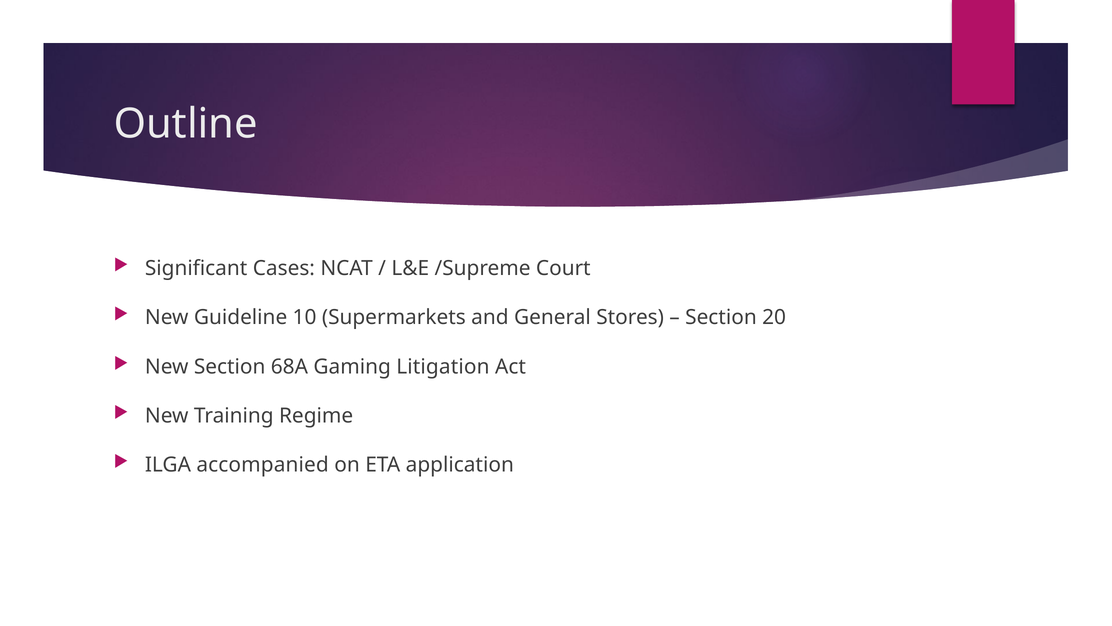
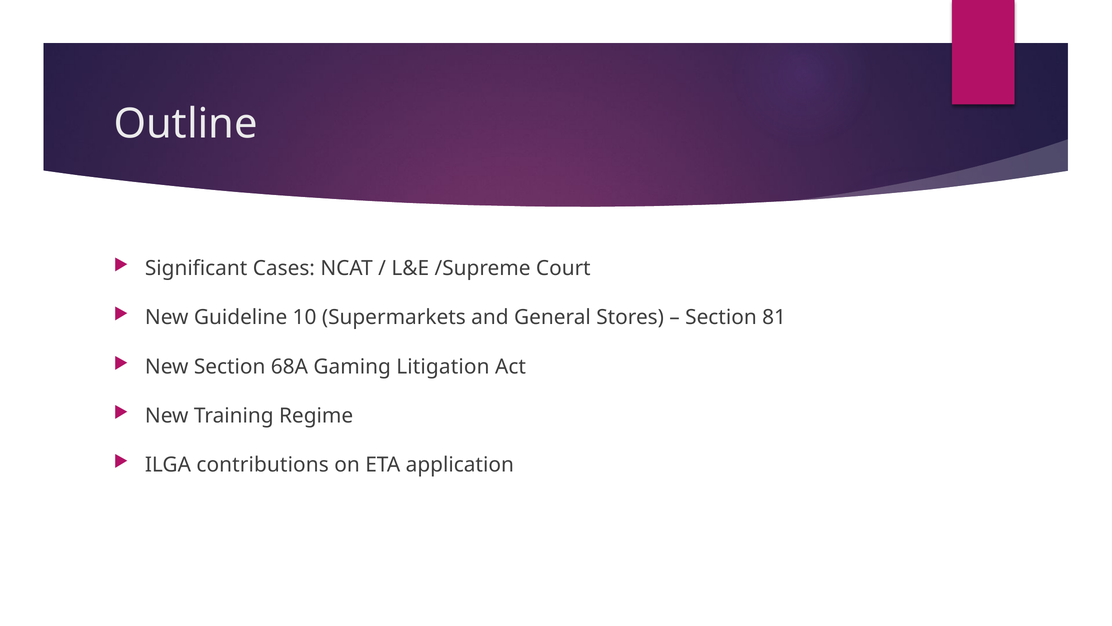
20: 20 -> 81
accompanied: accompanied -> contributions
